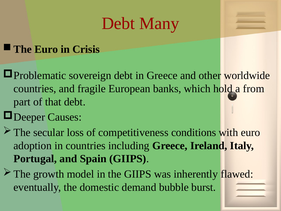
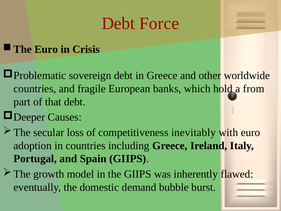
Many: Many -> Force
conditions: conditions -> inevitably
